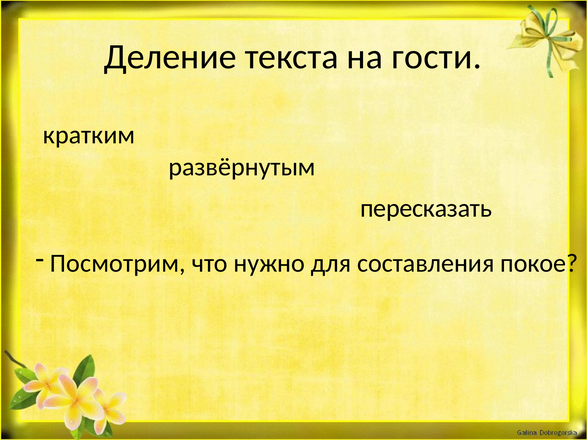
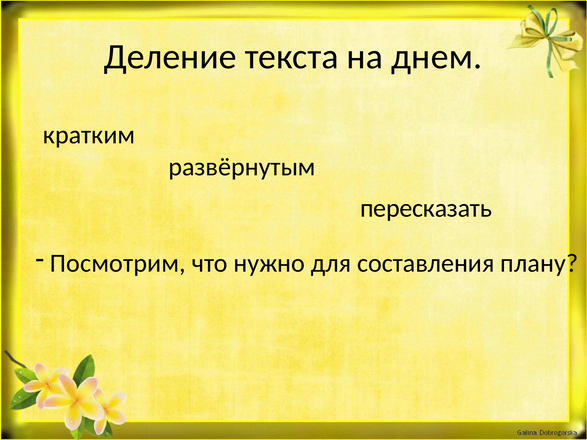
гости: гости -> днем
покое: покое -> плану
